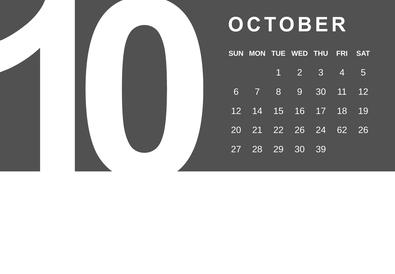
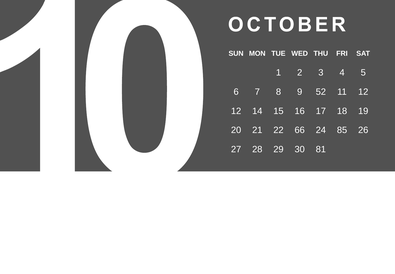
9 30: 30 -> 52
22 26: 26 -> 66
62: 62 -> 85
39: 39 -> 81
